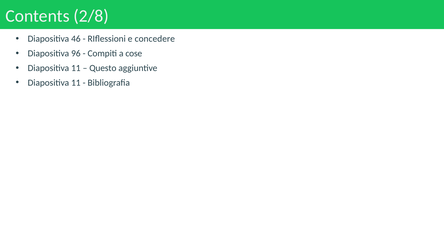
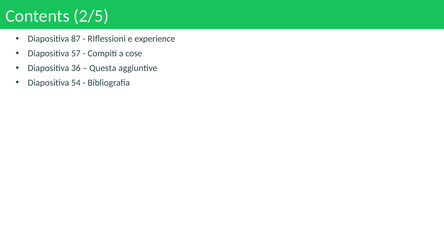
2/8: 2/8 -> 2/5
46: 46 -> 87
concedere: concedere -> experience
96: 96 -> 57
11 at (76, 68): 11 -> 36
Questo: Questo -> Questa
11 at (76, 83): 11 -> 54
